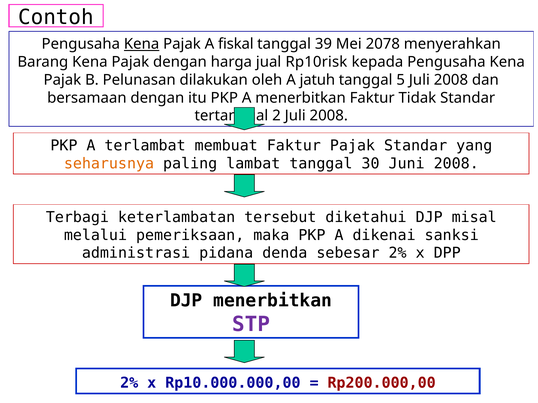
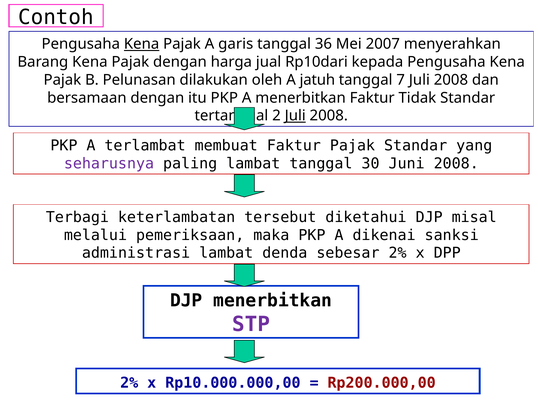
fiskal: fiskal -> garis
39: 39 -> 36
2078: 2078 -> 2007
Rp10risk: Rp10risk -> Rp10dari
5: 5 -> 7
Juli at (295, 116) underline: none -> present
seharusnya colour: orange -> purple
administrasi pidana: pidana -> lambat
